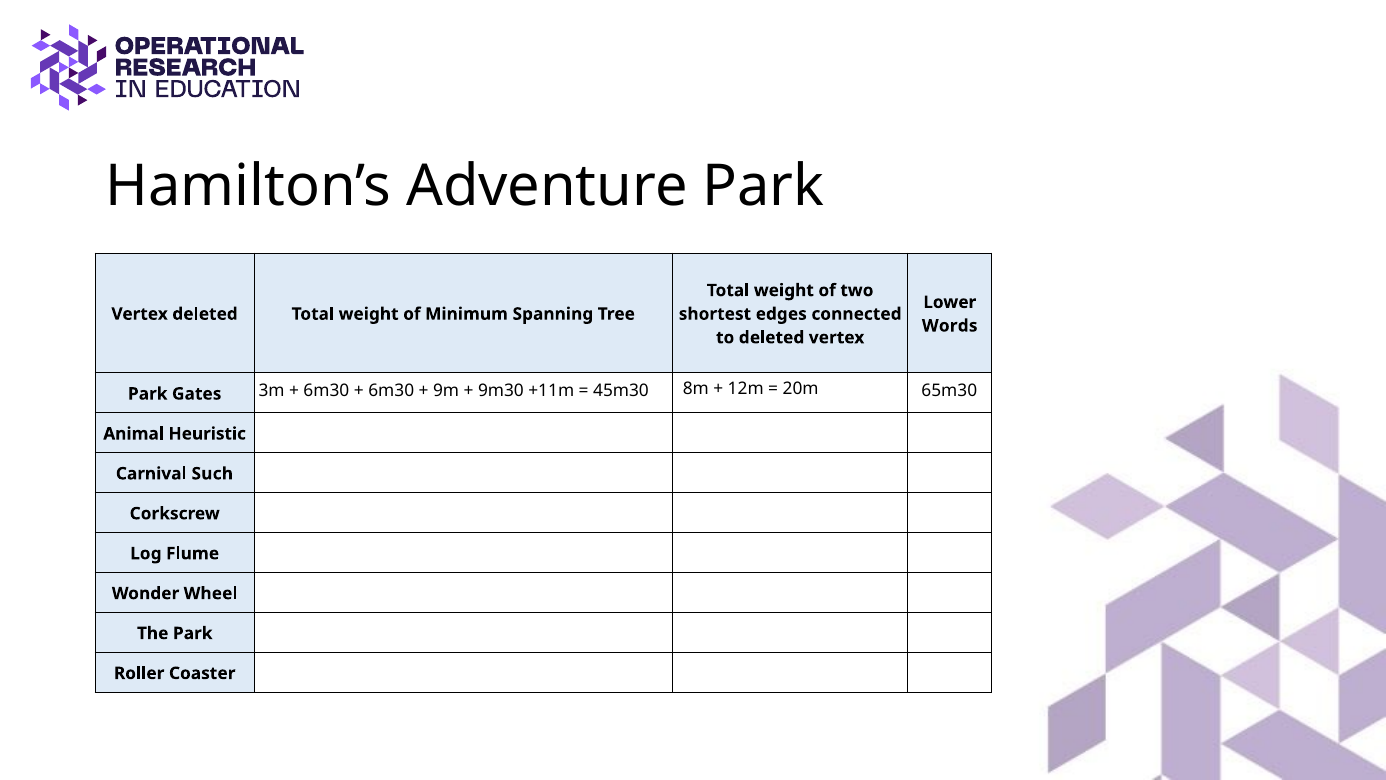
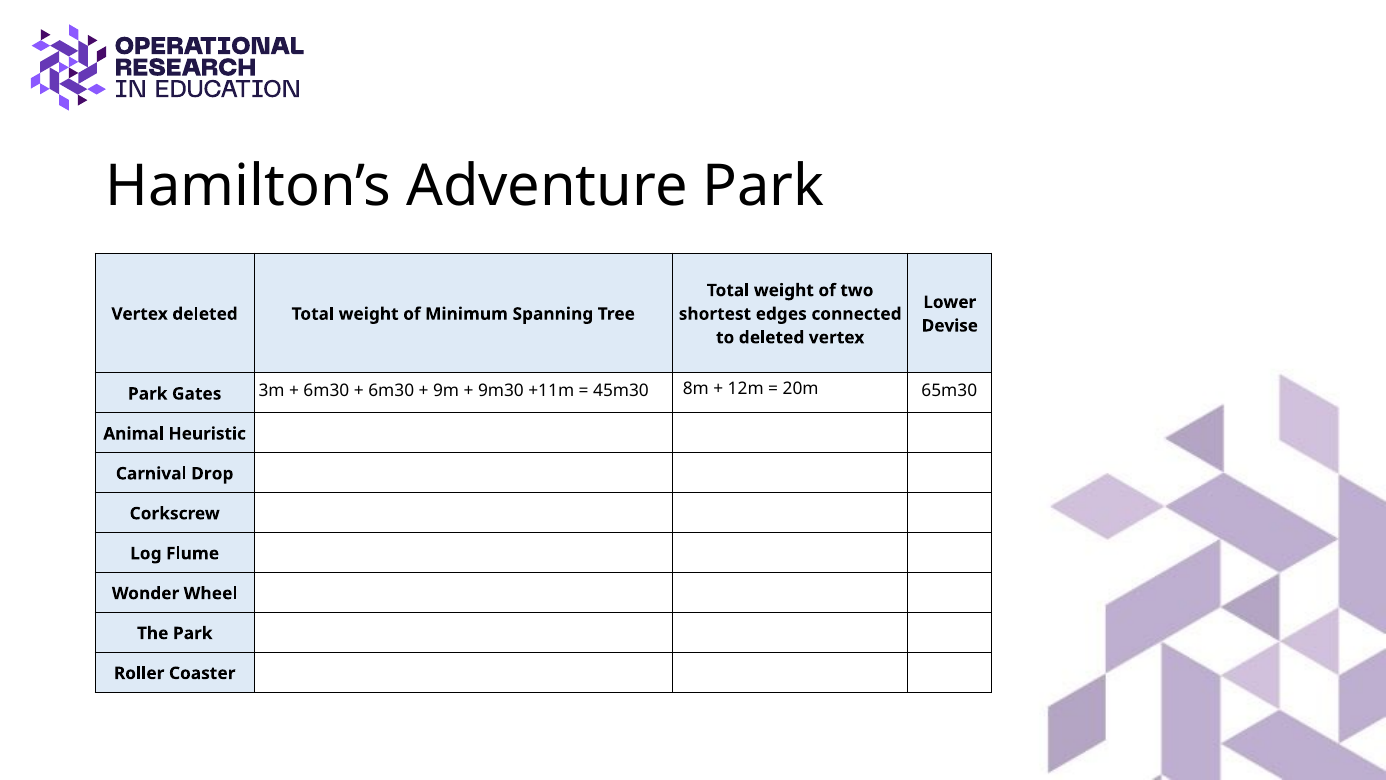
Words: Words -> Devise
Such: Such -> Drop
